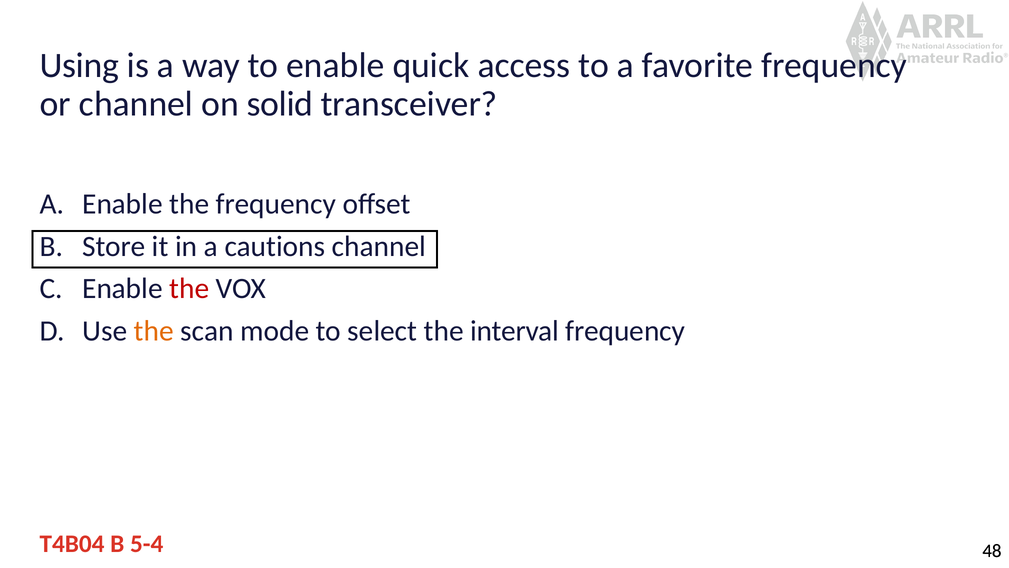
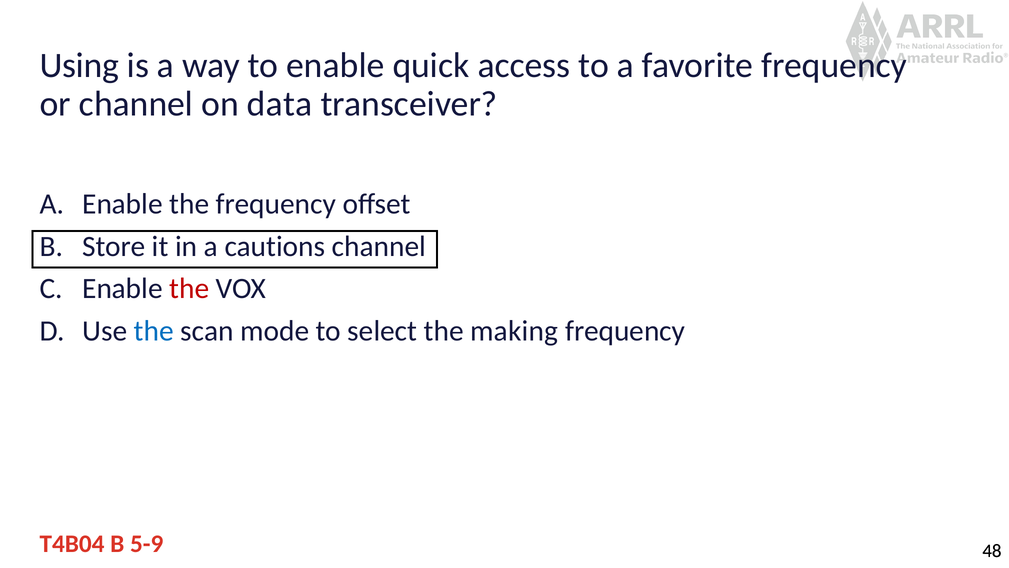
solid: solid -> data
the at (154, 331) colour: orange -> blue
interval: interval -> making
5-4: 5-4 -> 5-9
